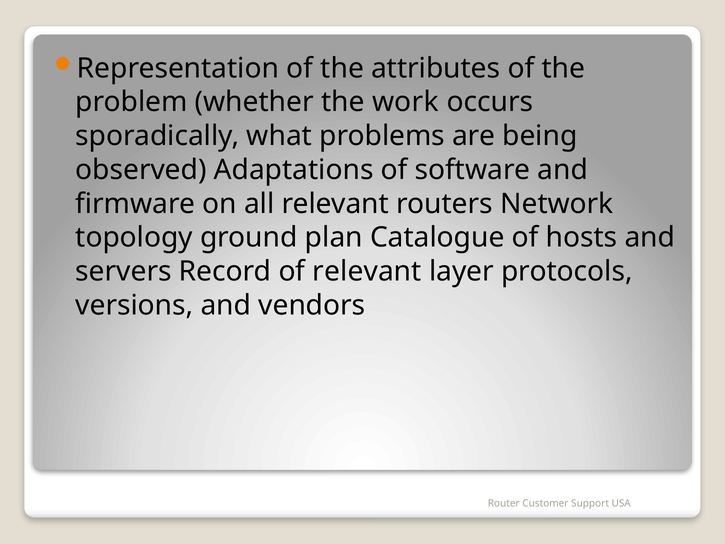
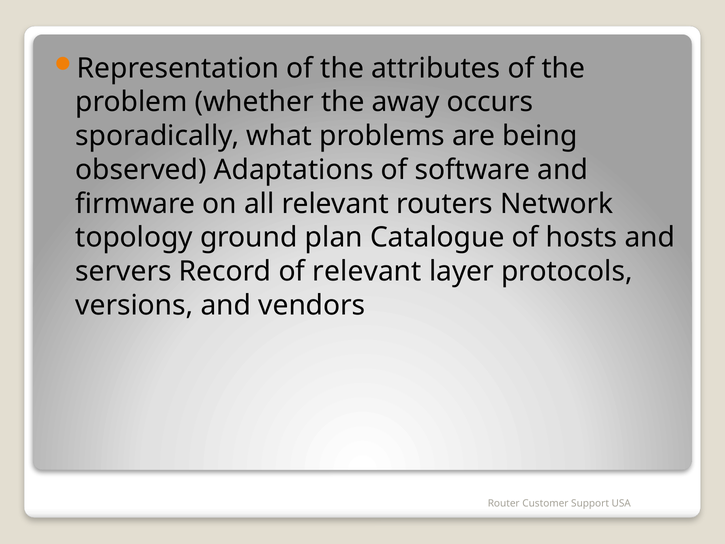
work: work -> away
